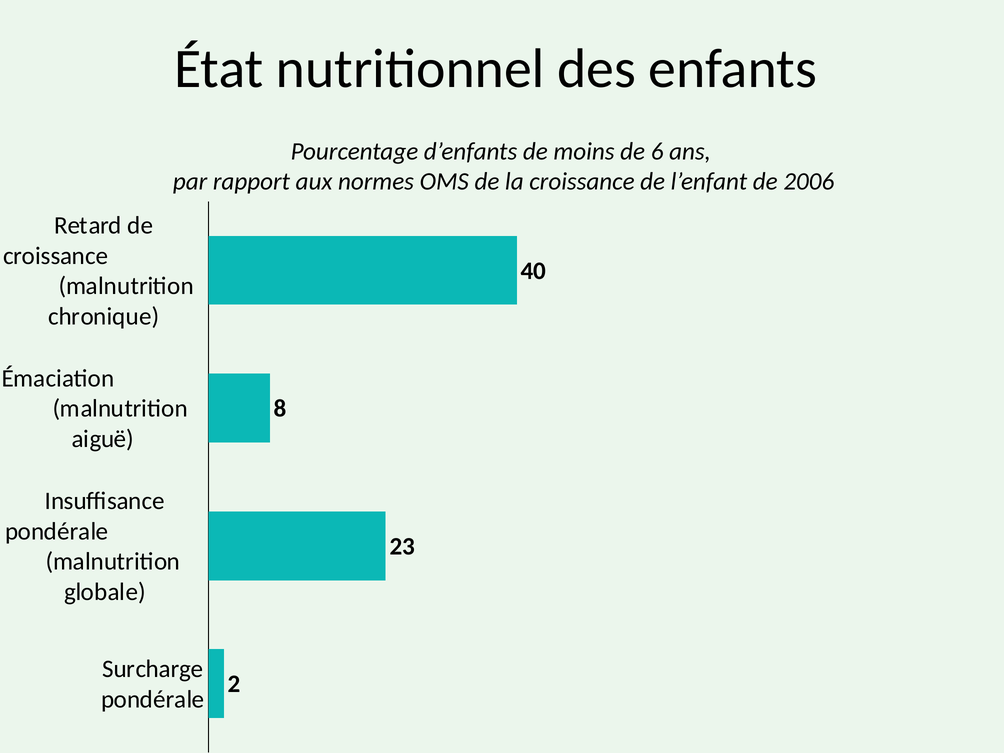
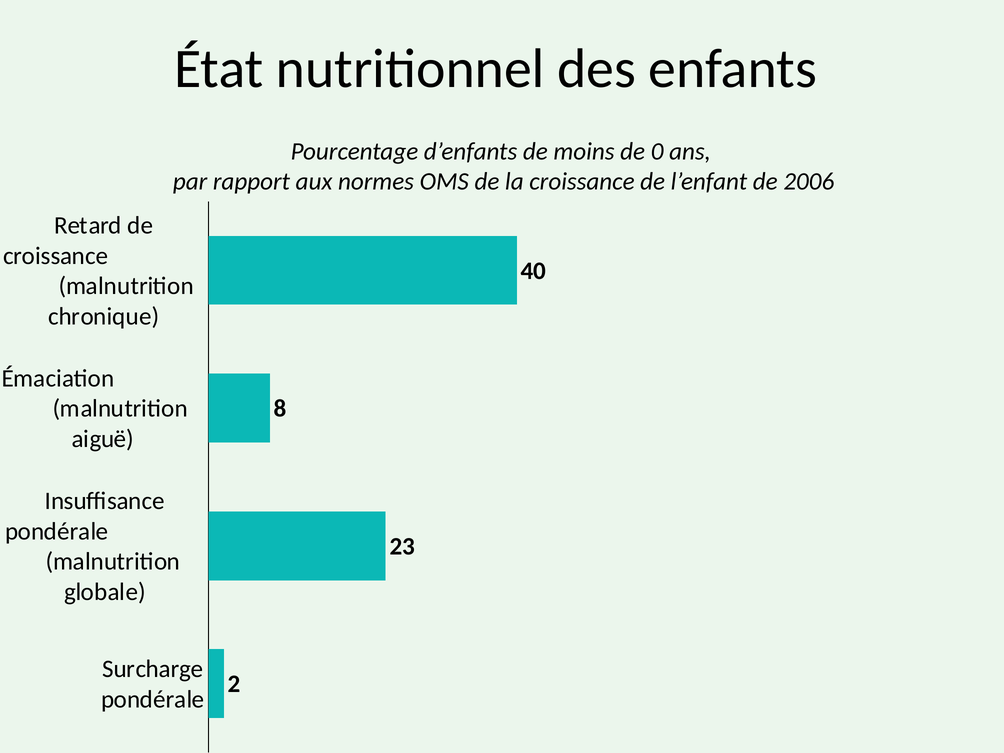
6: 6 -> 0
